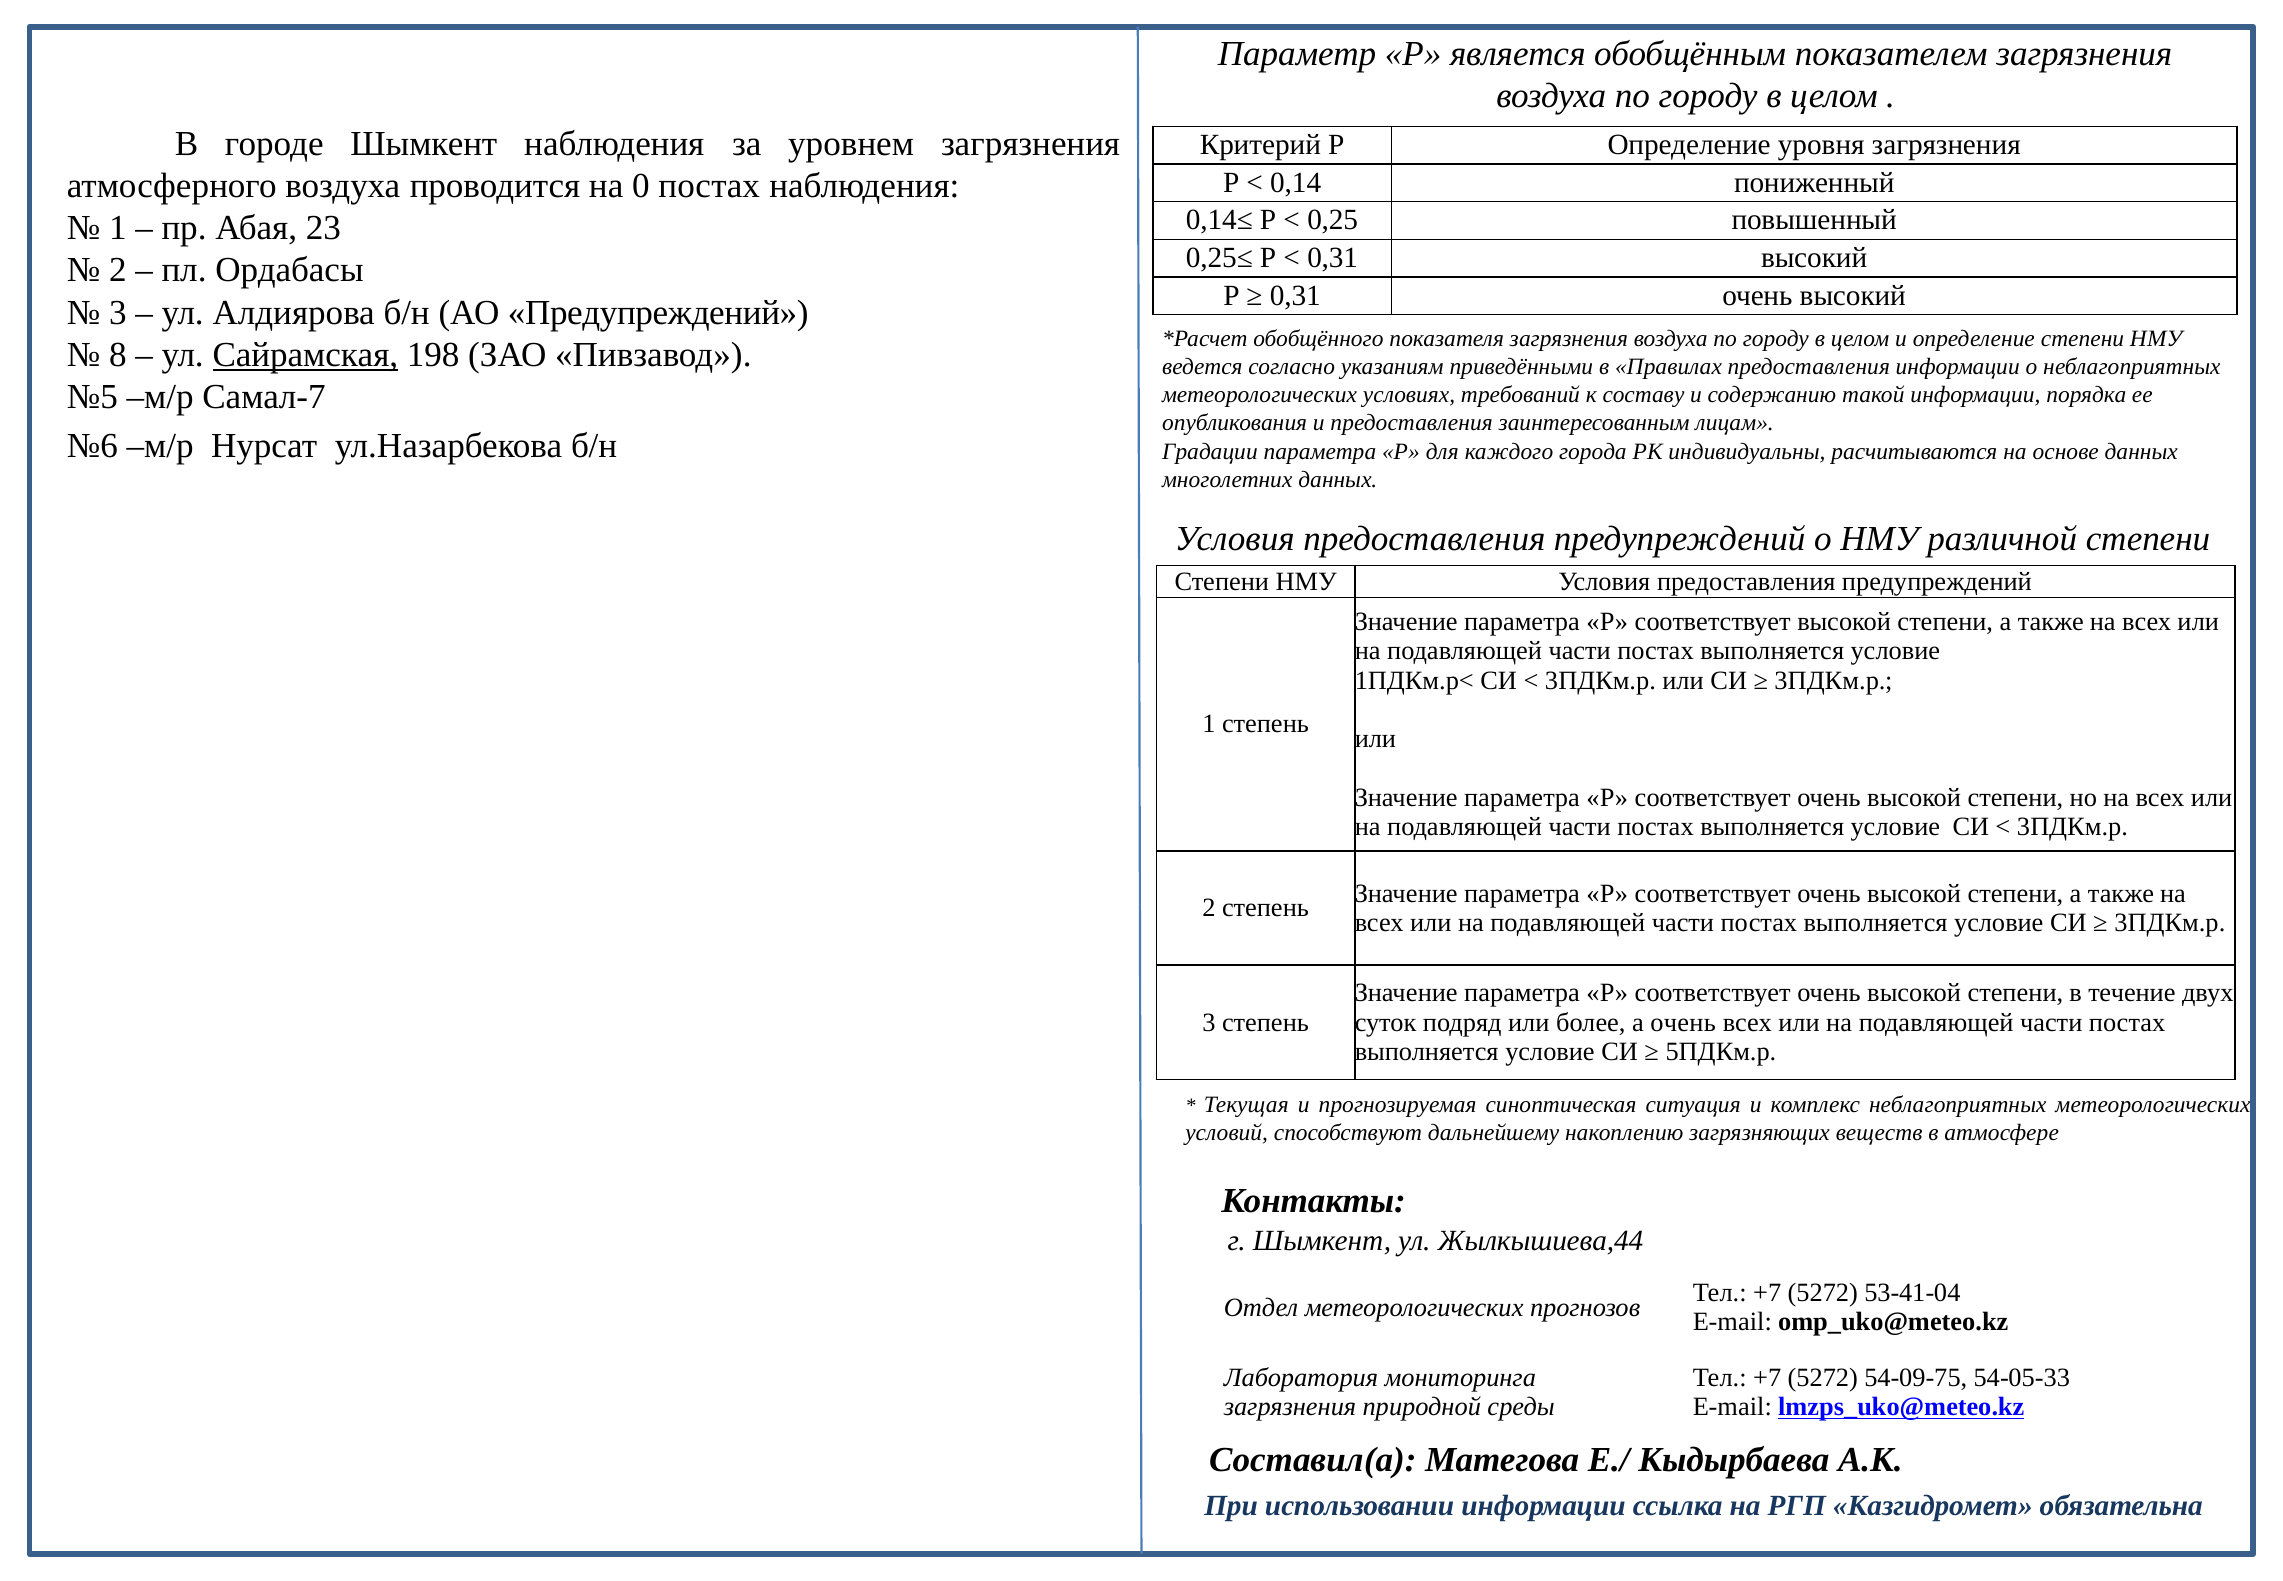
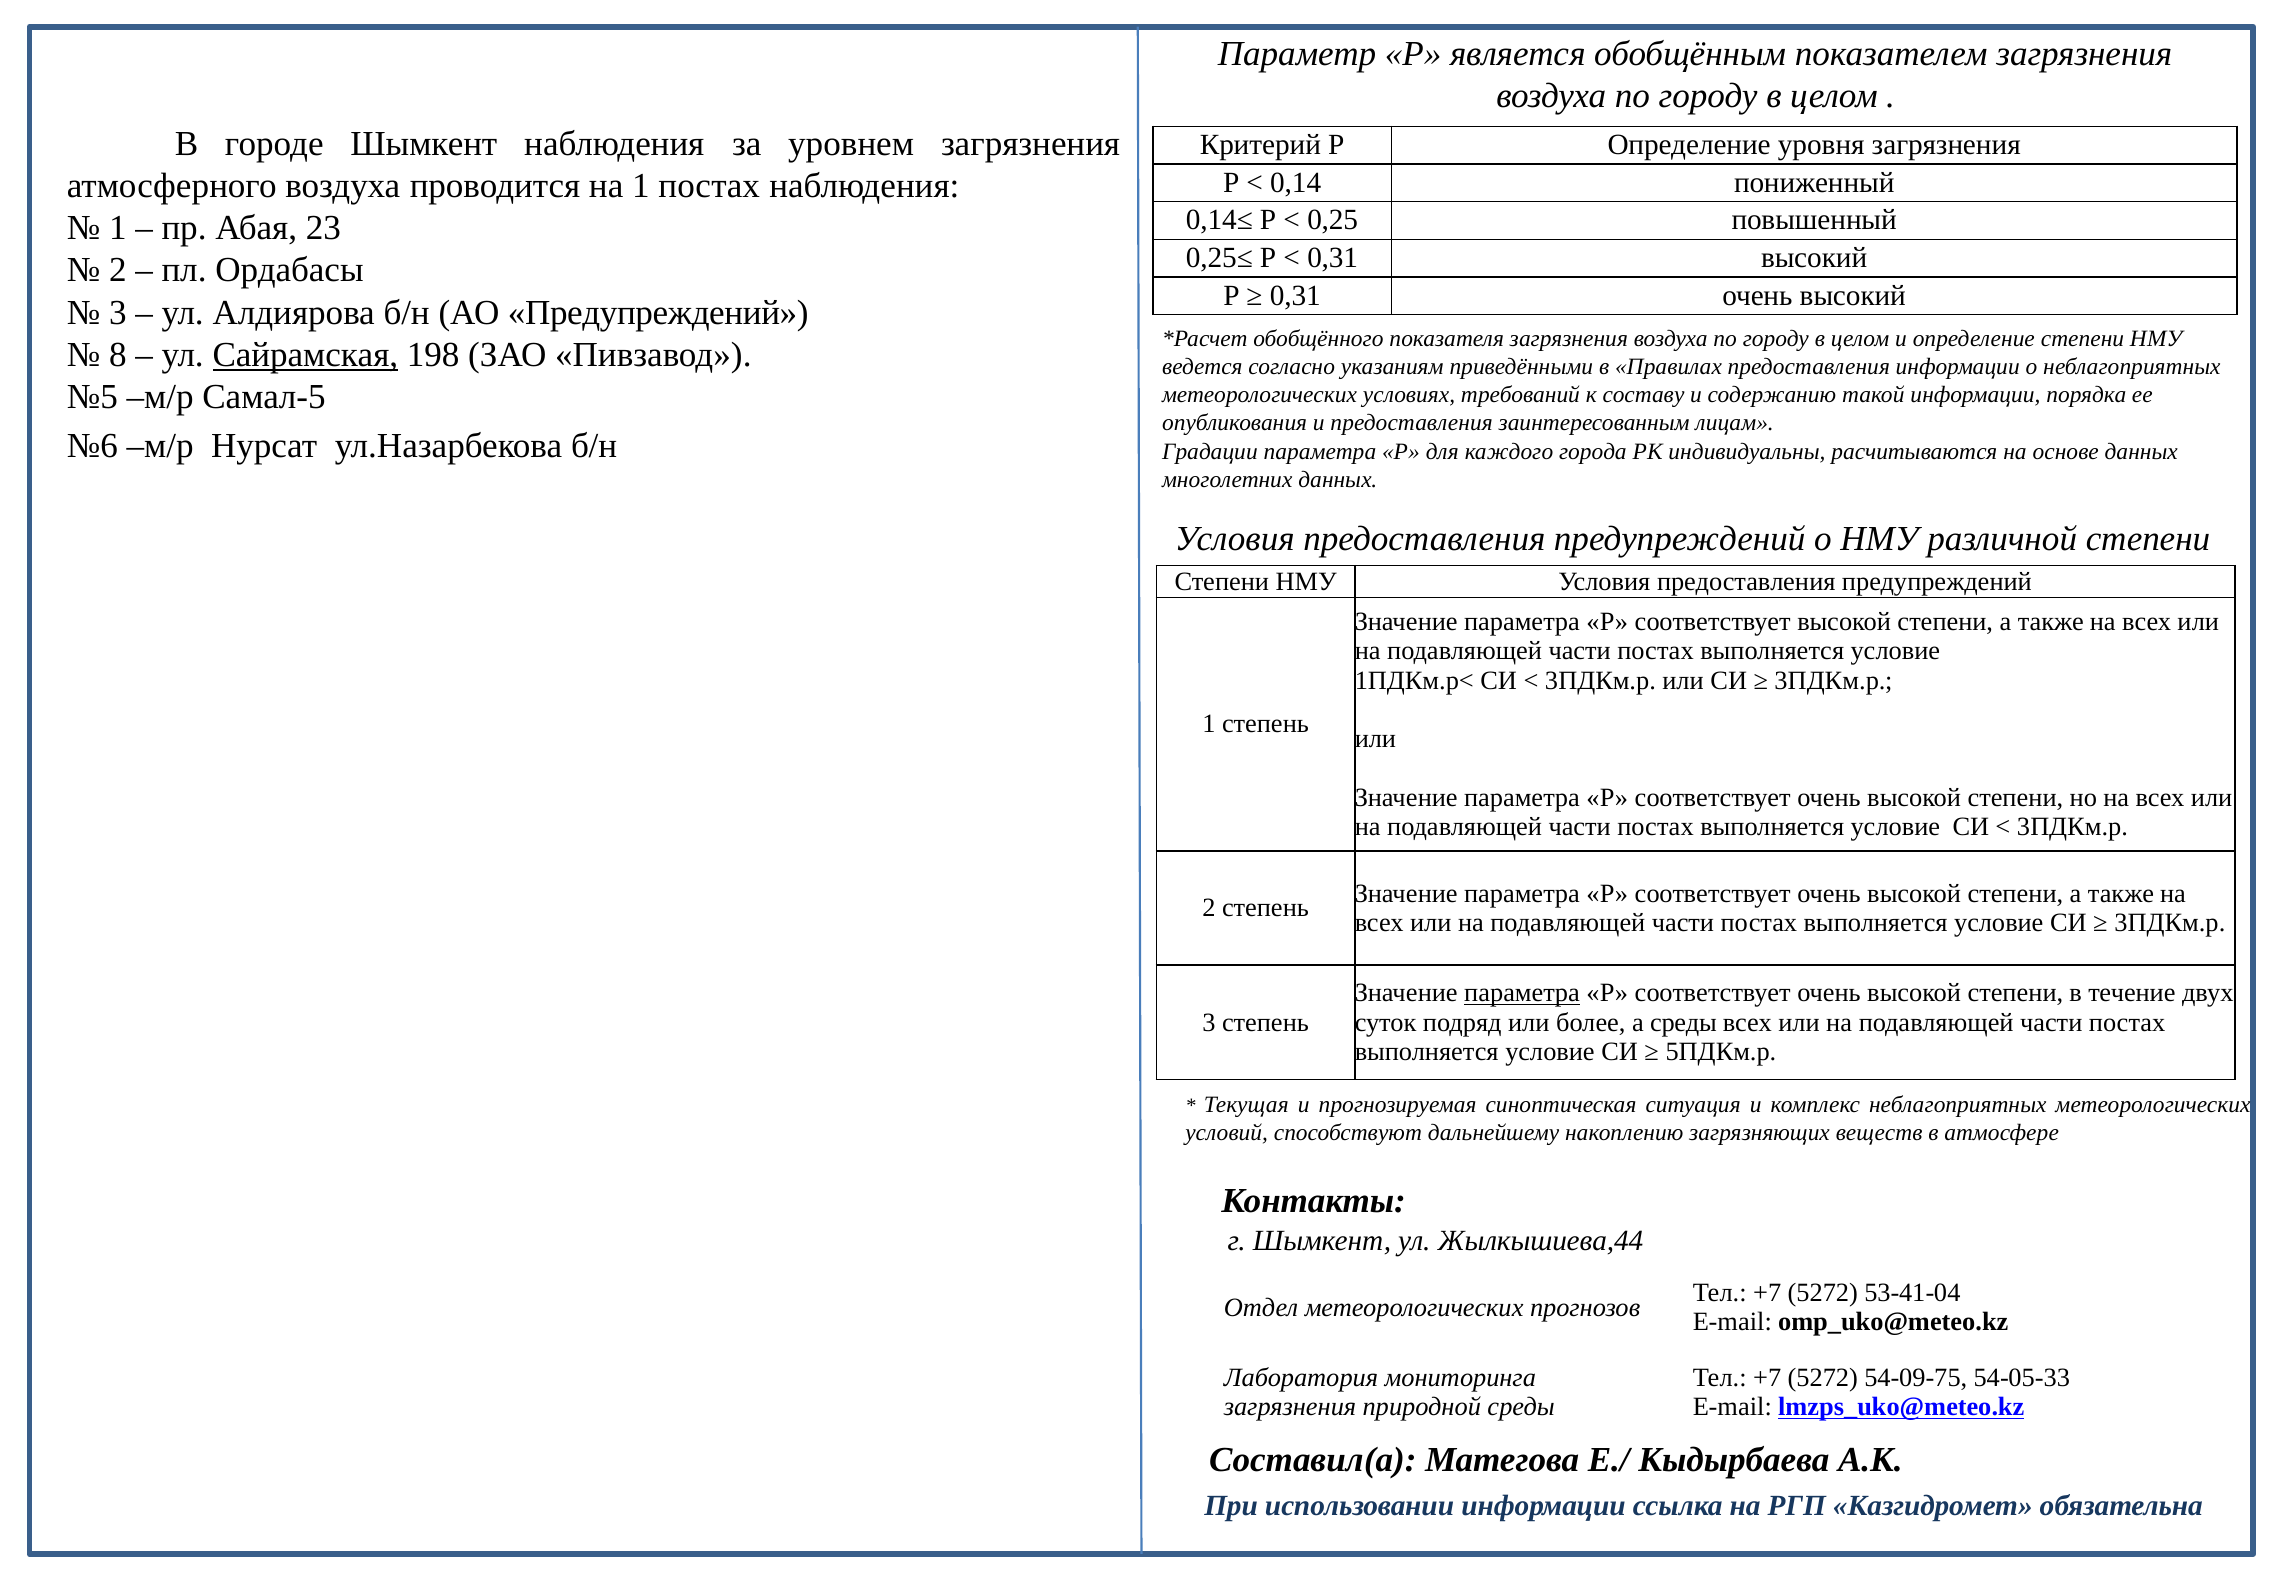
на 0: 0 -> 1
Самал-7: Самал-7 -> Самал-5
параметра at (1522, 993) underline: none -> present
а очень: очень -> среды
